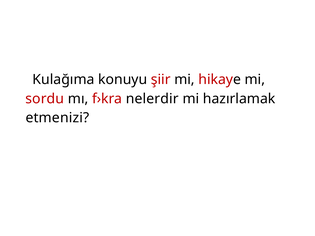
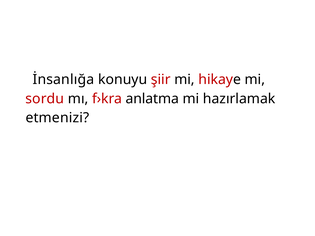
Kulağıma: Kulağıma -> İnsanlığa
nelerdir: nelerdir -> anlatma
